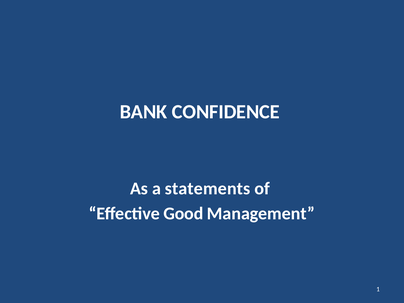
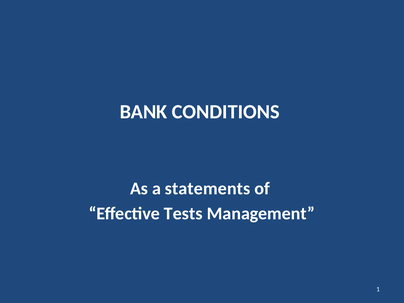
CONFIDENCE: CONFIDENCE -> CONDITIONS
Good: Good -> Tests
